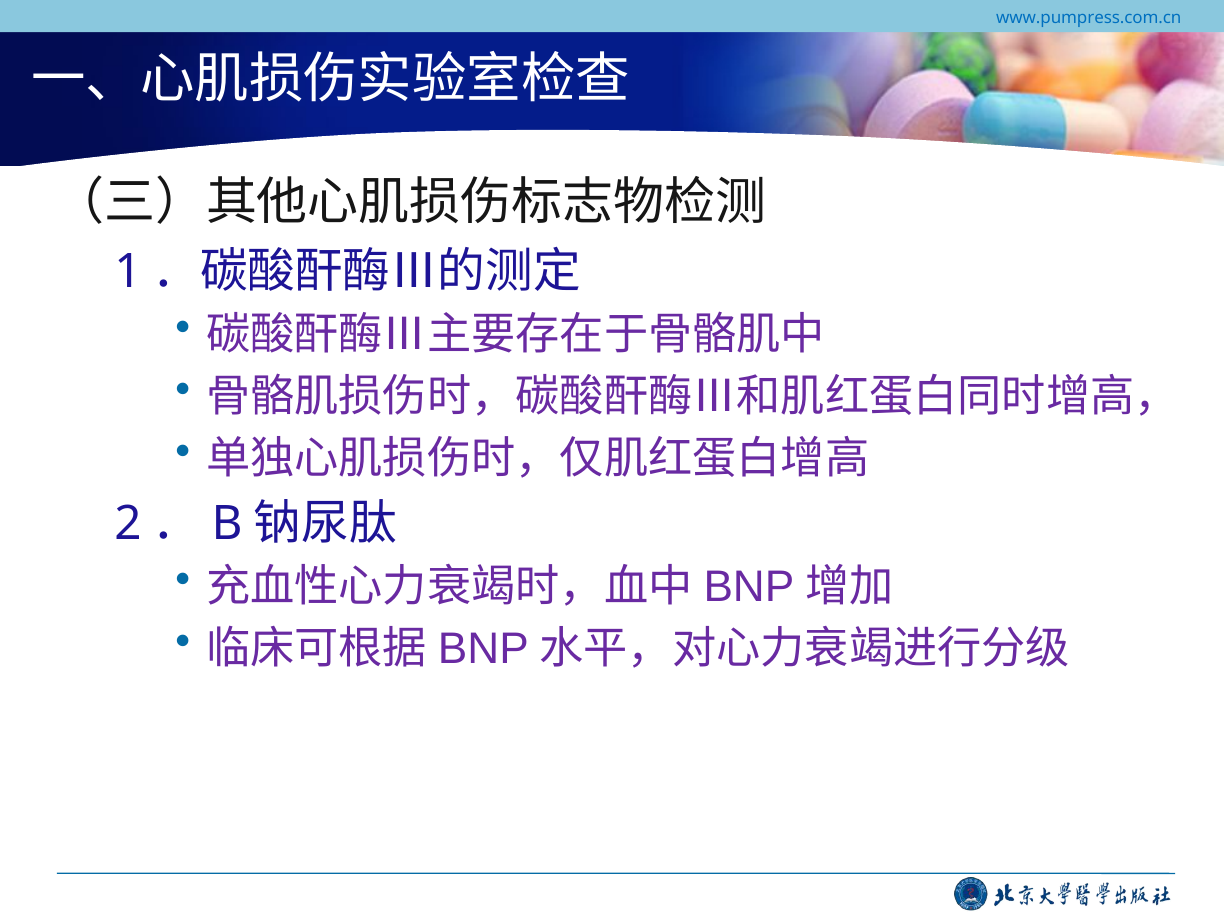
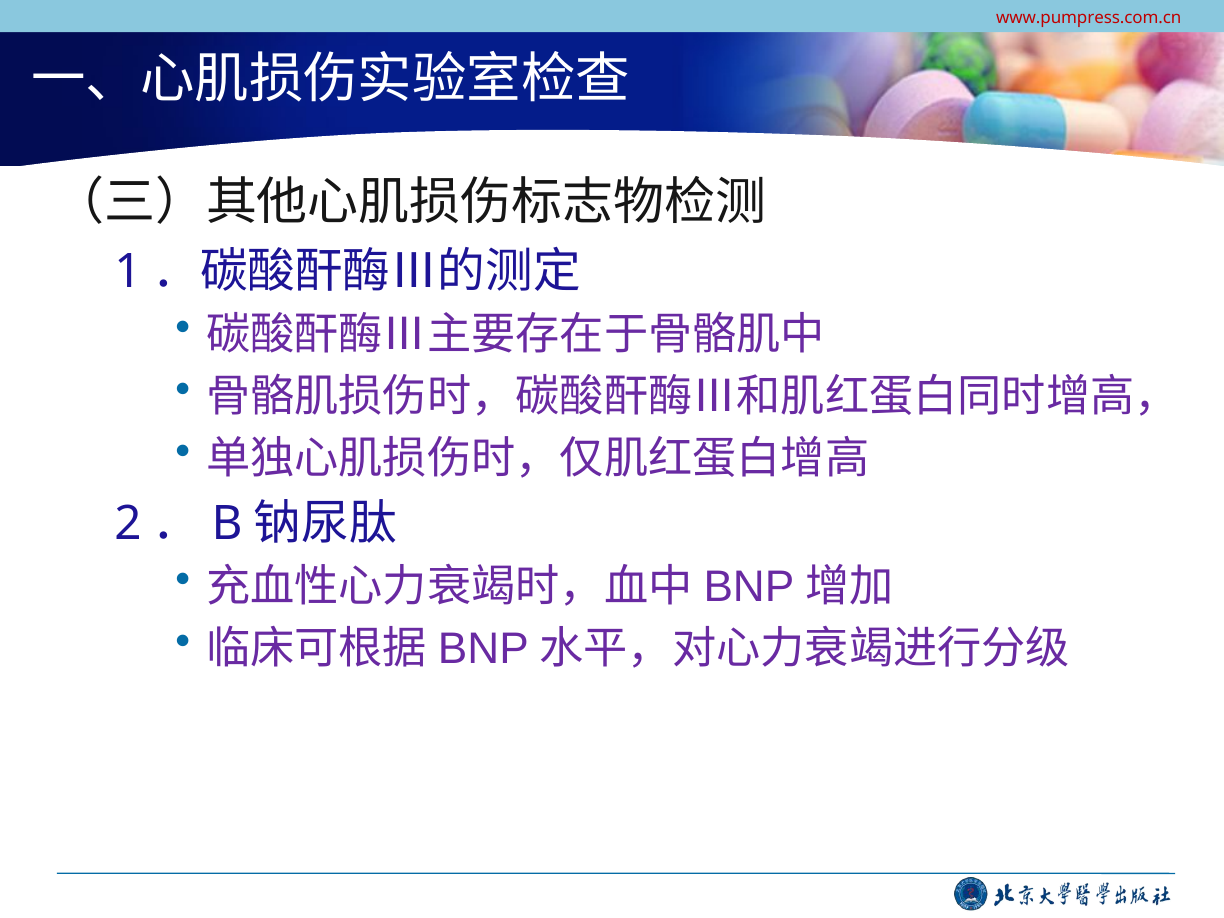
www.pumpress.com.cn colour: blue -> red
